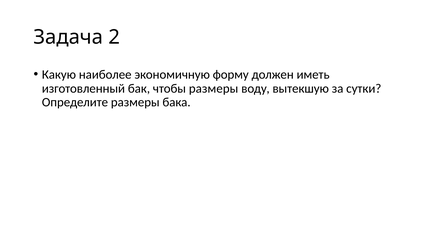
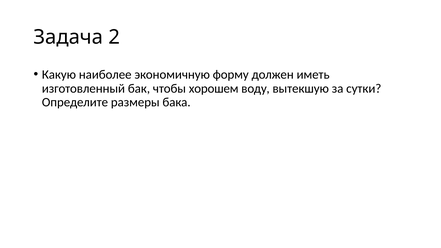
чтобы размеры: размеры -> хорошем
